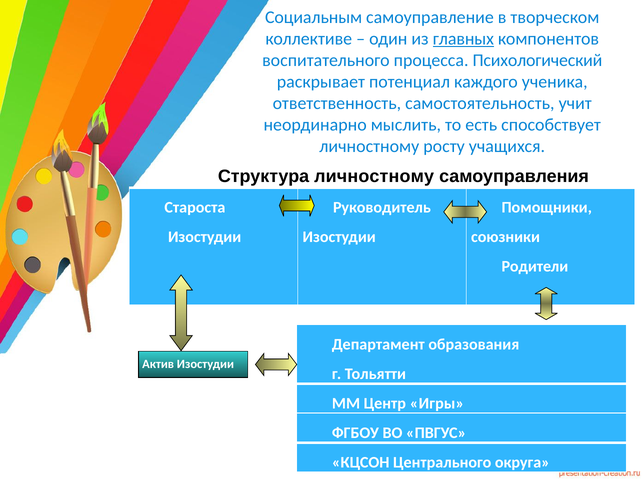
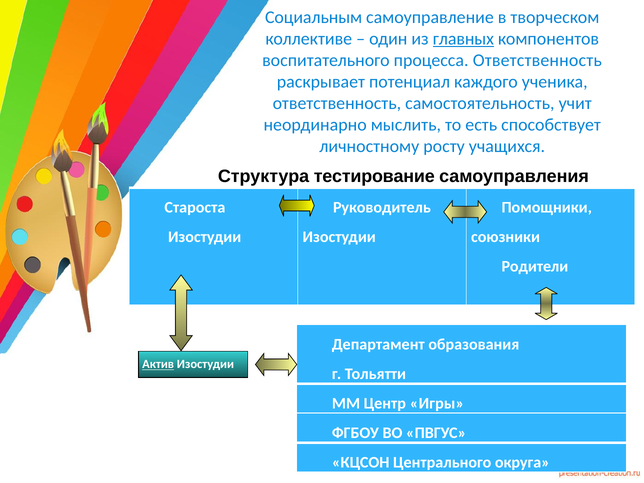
процесса Психологический: Психологический -> Ответственность
Структура личностному: личностному -> тестирование
Актив underline: none -> present
